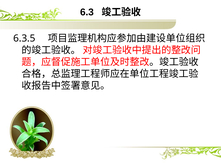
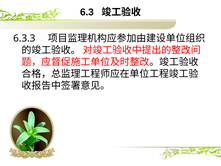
6.3.5: 6.3.5 -> 6.3.3
